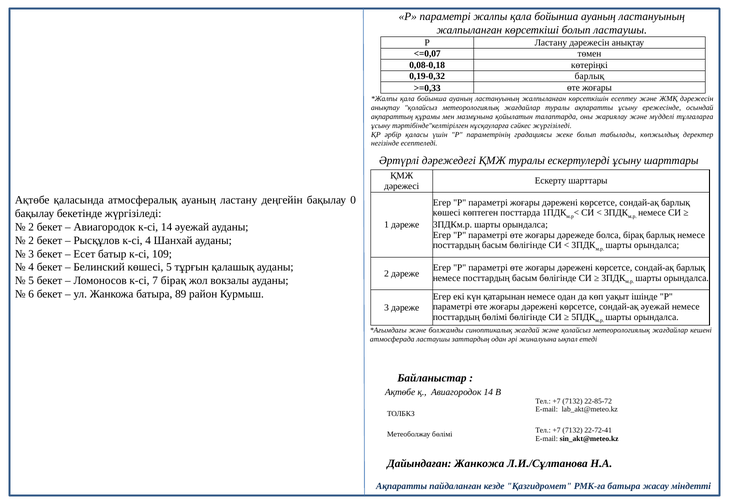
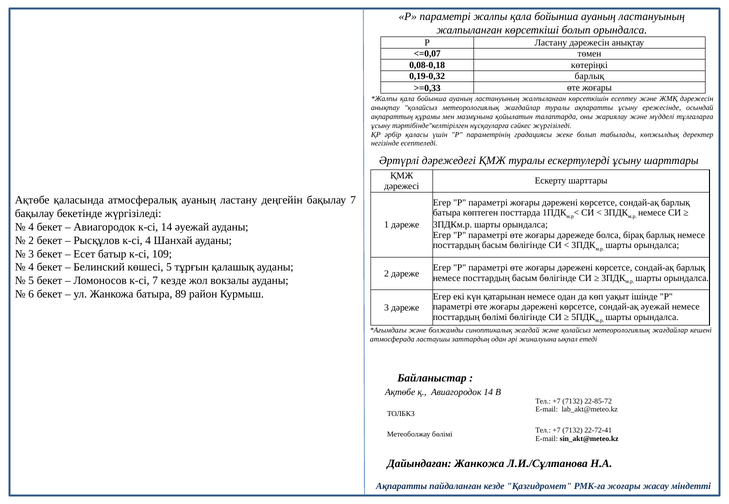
болып ластаушы: ластаушы -> орындалса
бақылау 0: 0 -> 7
көшесі at (447, 213): көшесі -> батыра
2 at (31, 227): 2 -> 4
7 бірақ: бірақ -> кезде
РМК-ға батыра: батыра -> жоғары
